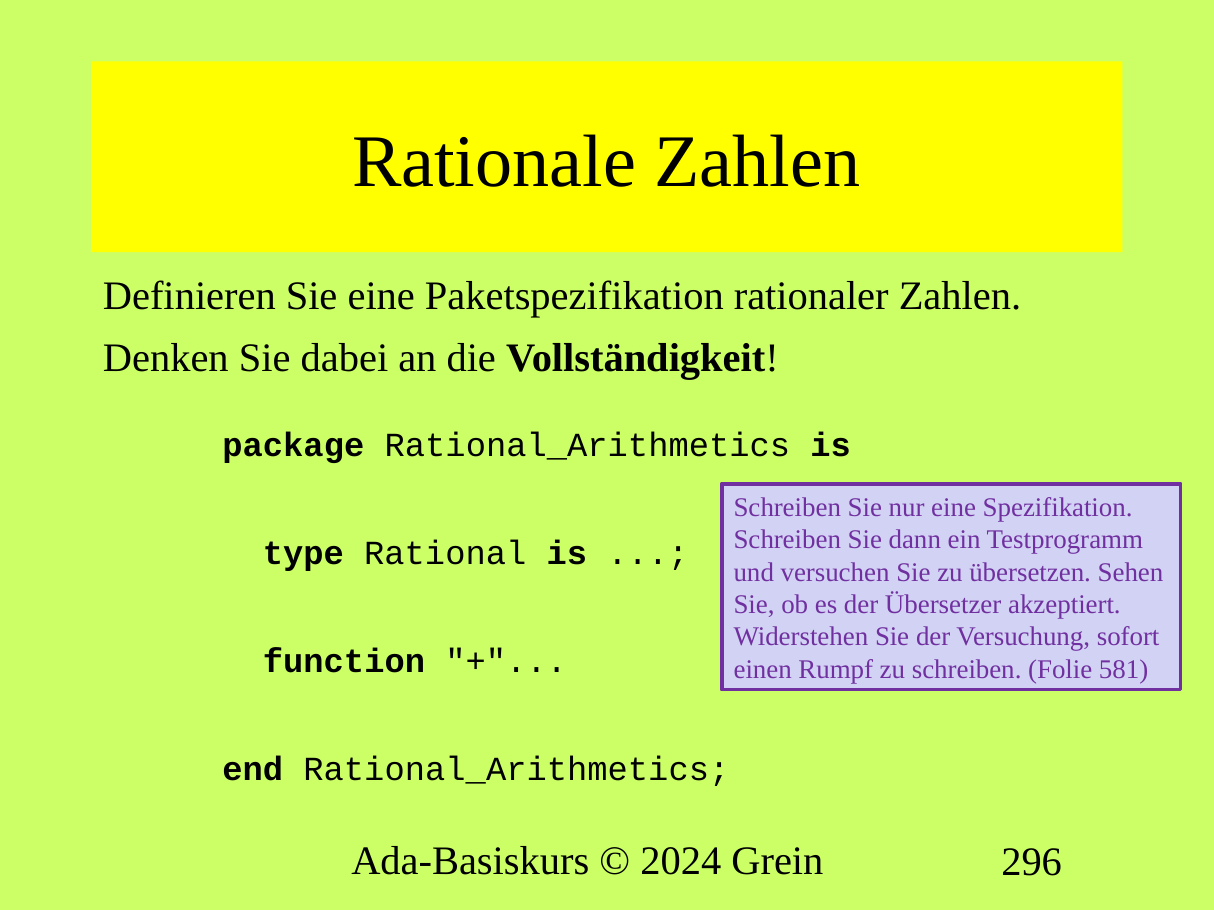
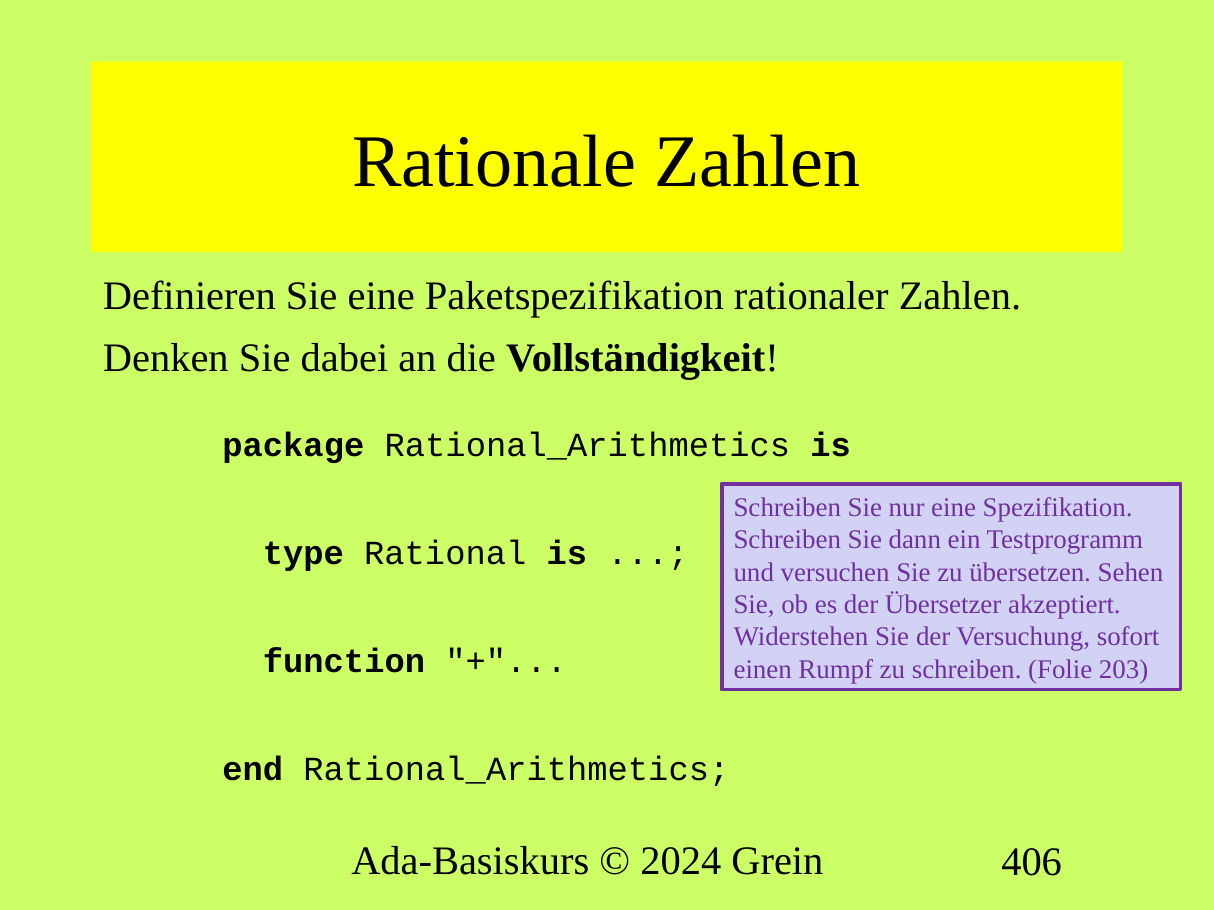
581: 581 -> 203
296: 296 -> 406
